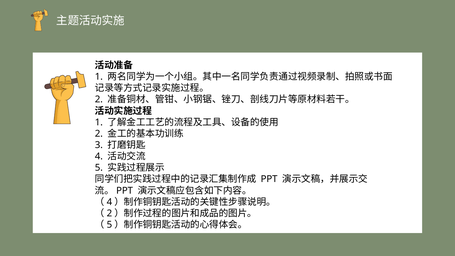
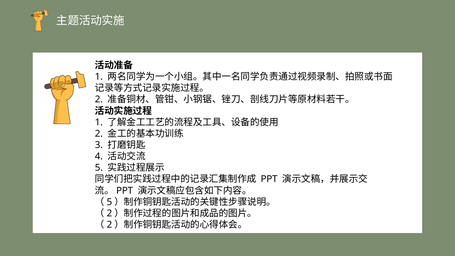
4 at (109, 202): 4 -> 5
5 at (109, 225): 5 -> 2
